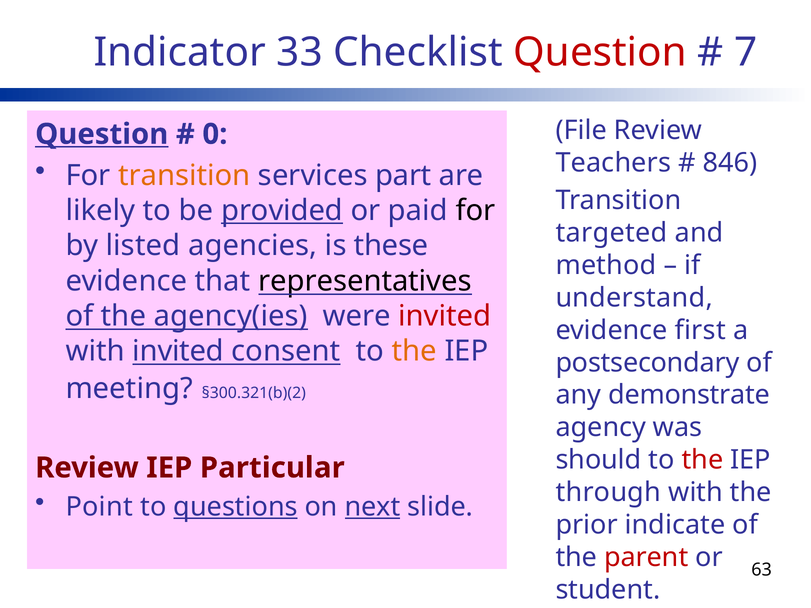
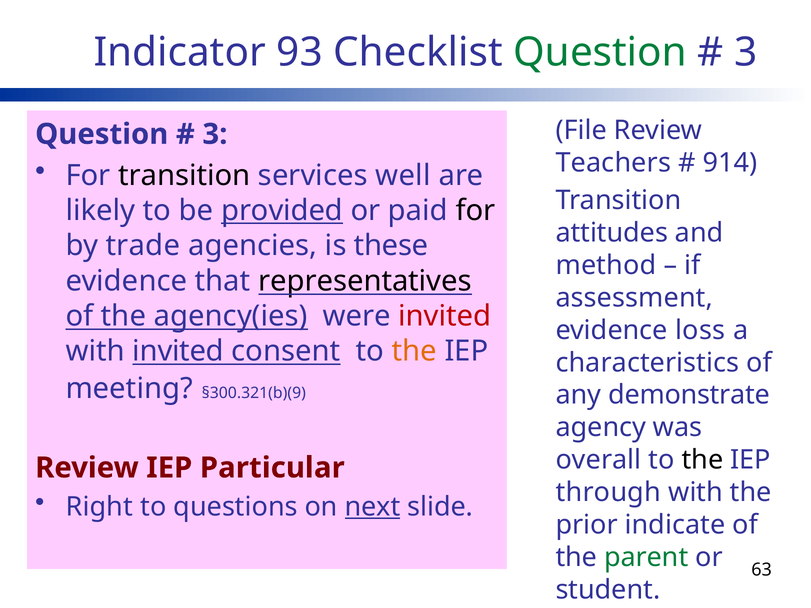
33: 33 -> 93
Question at (600, 52) colour: red -> green
7 at (746, 52): 7 -> 3
Question at (102, 134) underline: present -> none
0 at (215, 134): 0 -> 3
846: 846 -> 914
transition at (184, 176) colour: orange -> black
part: part -> well
targeted: targeted -> attitudes
listed: listed -> trade
understand: understand -> assessment
first: first -> loss
postsecondary: postsecondary -> characteristics
§300.321(b)(2: §300.321(b)(2 -> §300.321(b)(9
should: should -> overall
the at (702, 460) colour: red -> black
Point: Point -> Right
questions underline: present -> none
parent colour: red -> green
